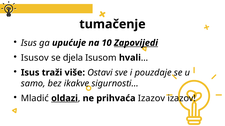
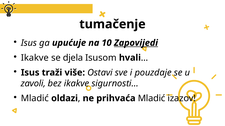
Isusov at (35, 58): Isusov -> Ikakve
samo: samo -> zavoli
oldazi underline: present -> none
prihvaća Izazov: Izazov -> Mladić
